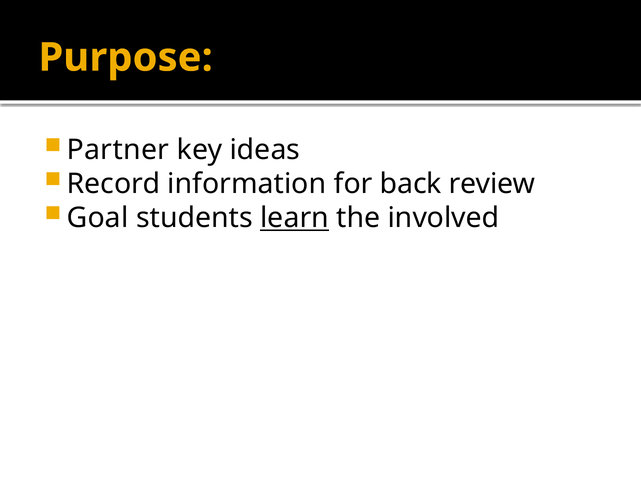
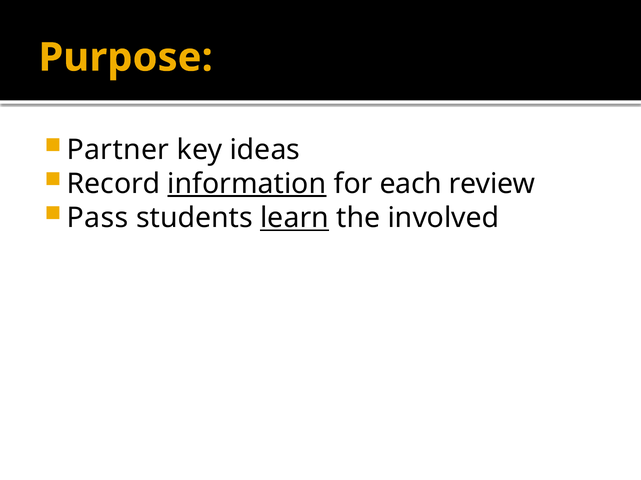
information underline: none -> present
back: back -> each
Goal: Goal -> Pass
